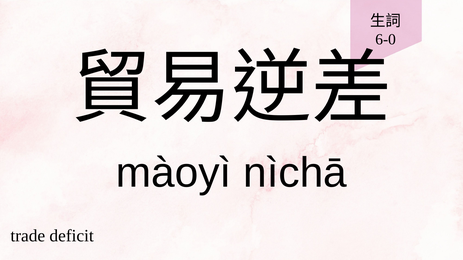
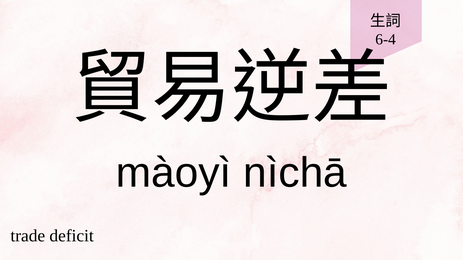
6-0: 6-0 -> 6-4
